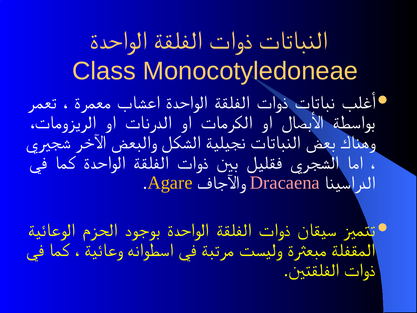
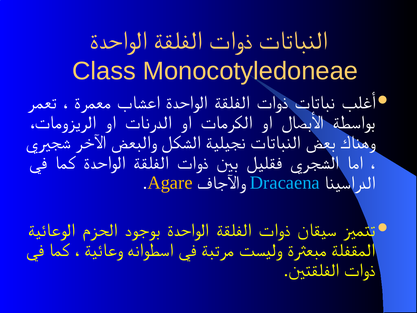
Dracaena colour: pink -> light blue
